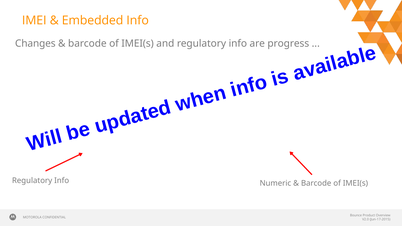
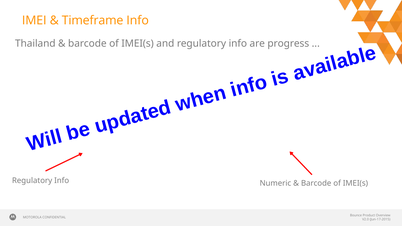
Embedded: Embedded -> Timeframe
Changes: Changes -> Thailand
